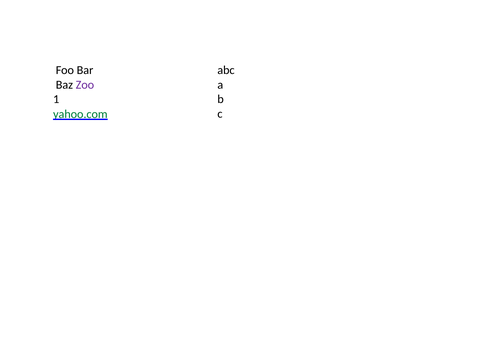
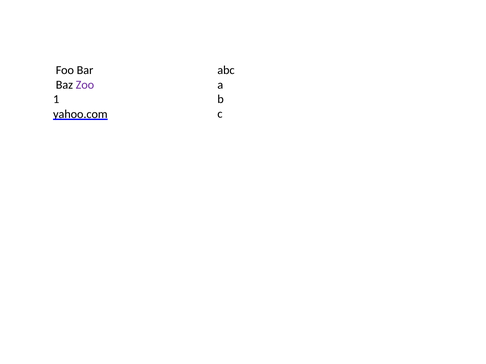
yahoo.com colour: green -> black
